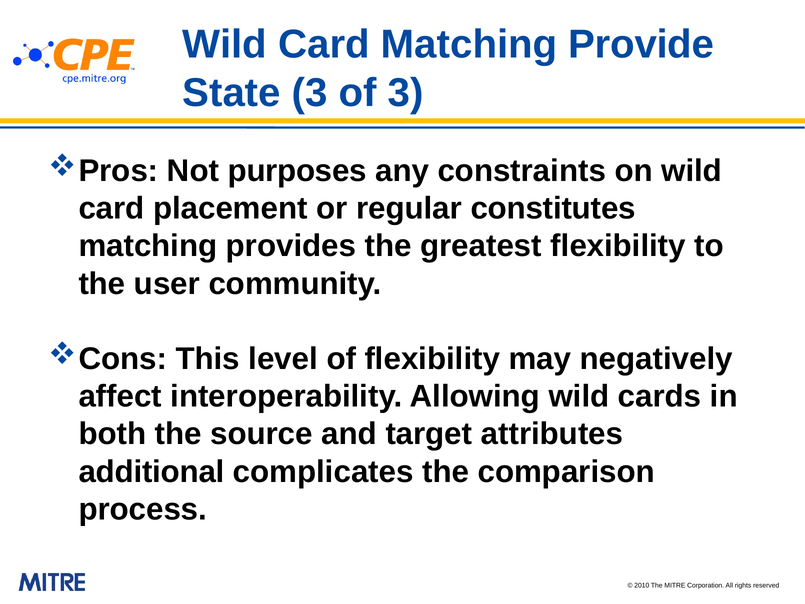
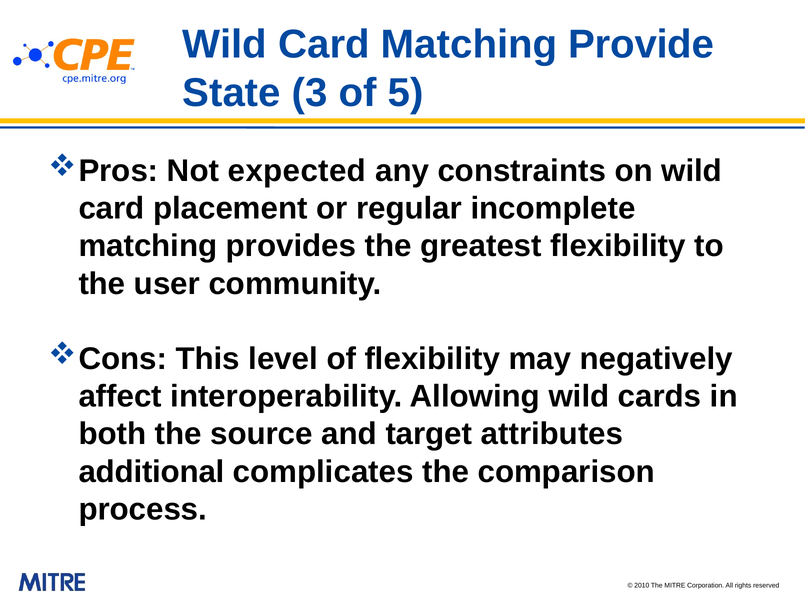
of 3: 3 -> 5
purposes: purposes -> expected
constitutes: constitutes -> incomplete
